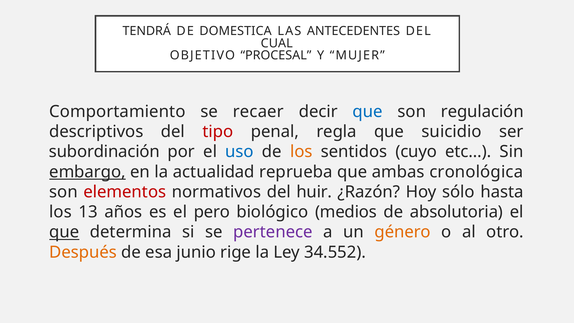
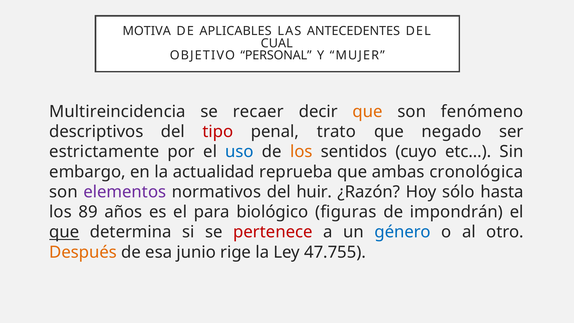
TENDRÁ: TENDRÁ -> MOTIVA
DOMESTICA: DOMESTICA -> APLICABLES
PROCESAL: PROCESAL -> PERSONAL
Comportamiento: Comportamiento -> Multireincidencia
que at (368, 111) colour: blue -> orange
regulación: regulación -> fenómeno
regla: regla -> trato
suicidio: suicidio -> negado
subordinación: subordinación -> estrictamente
embargo underline: present -> none
elementos colour: red -> purple
13: 13 -> 89
pero: pero -> para
medios: medios -> figuras
absolutoria: absolutoria -> impondrán
pertenece colour: purple -> red
género colour: orange -> blue
34.552: 34.552 -> 47.755
